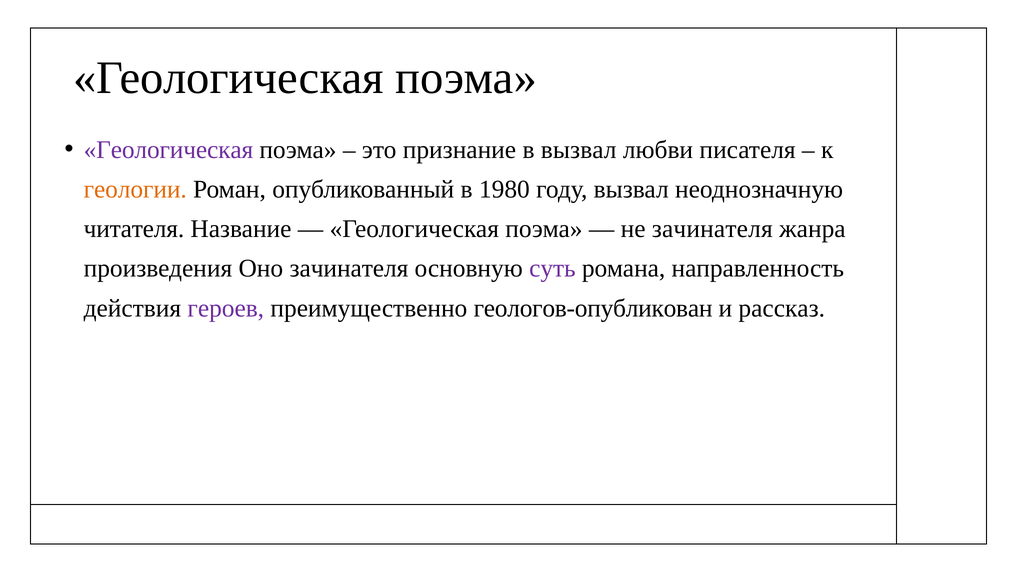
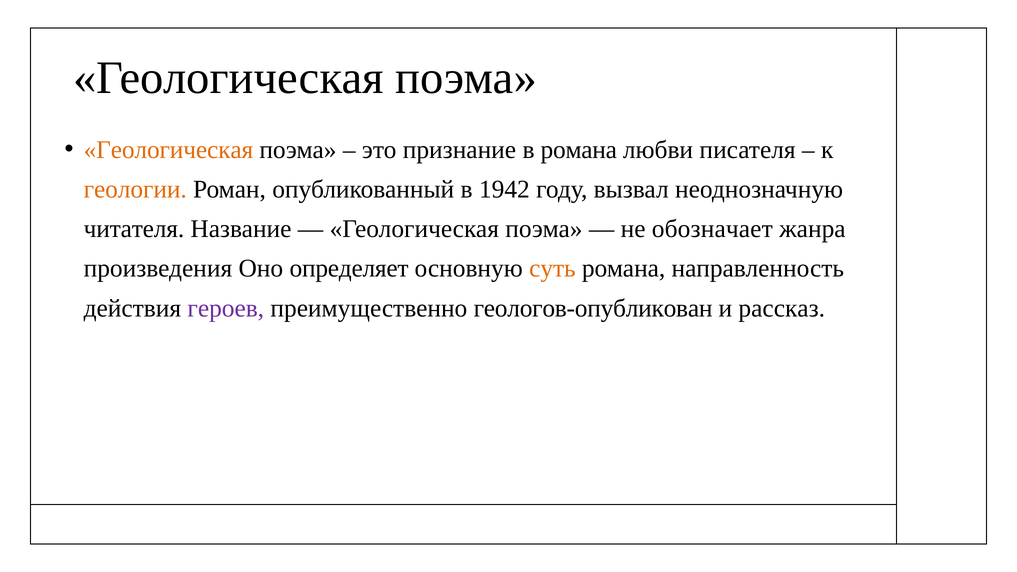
Геологическая at (168, 150) colour: purple -> orange
в вызвал: вызвал -> романа
1980: 1980 -> 1942
не зачинателя: зачинателя -> обозначает
Оно зачинателя: зачинателя -> определяет
суть colour: purple -> orange
